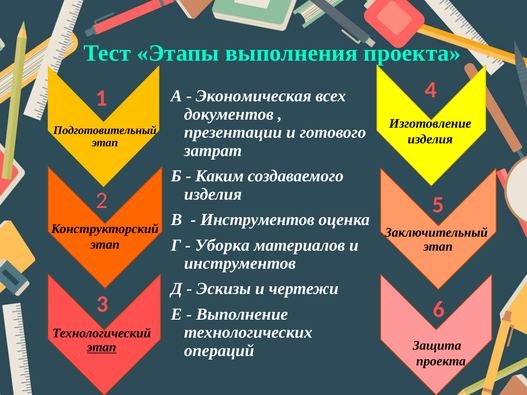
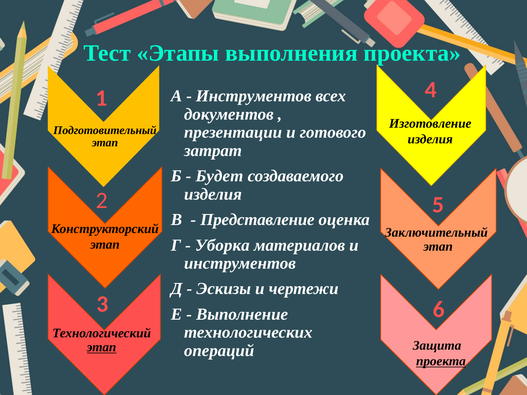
Экономическая at (254, 96): Экономическая -> Инструментов
Каким: Каким -> Будет
Инструментов at (257, 220): Инструментов -> Представление
проекта at (441, 361) underline: none -> present
